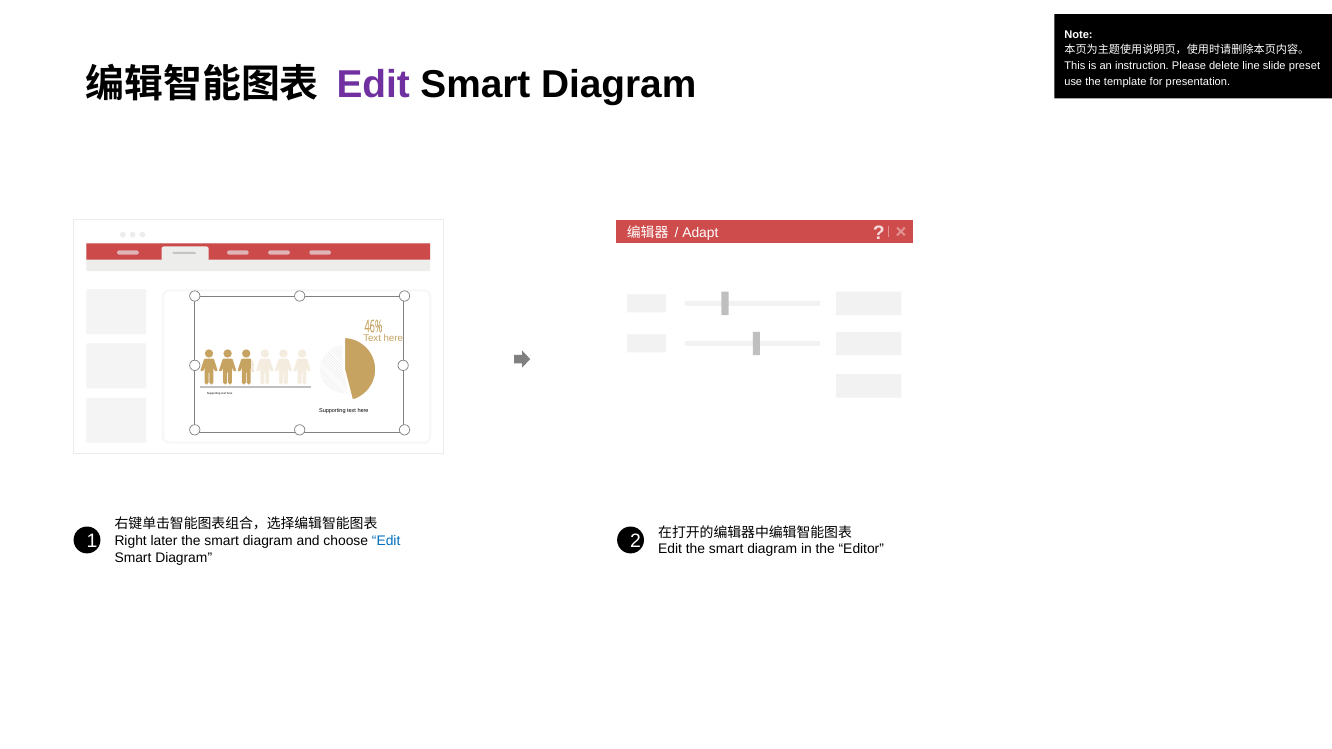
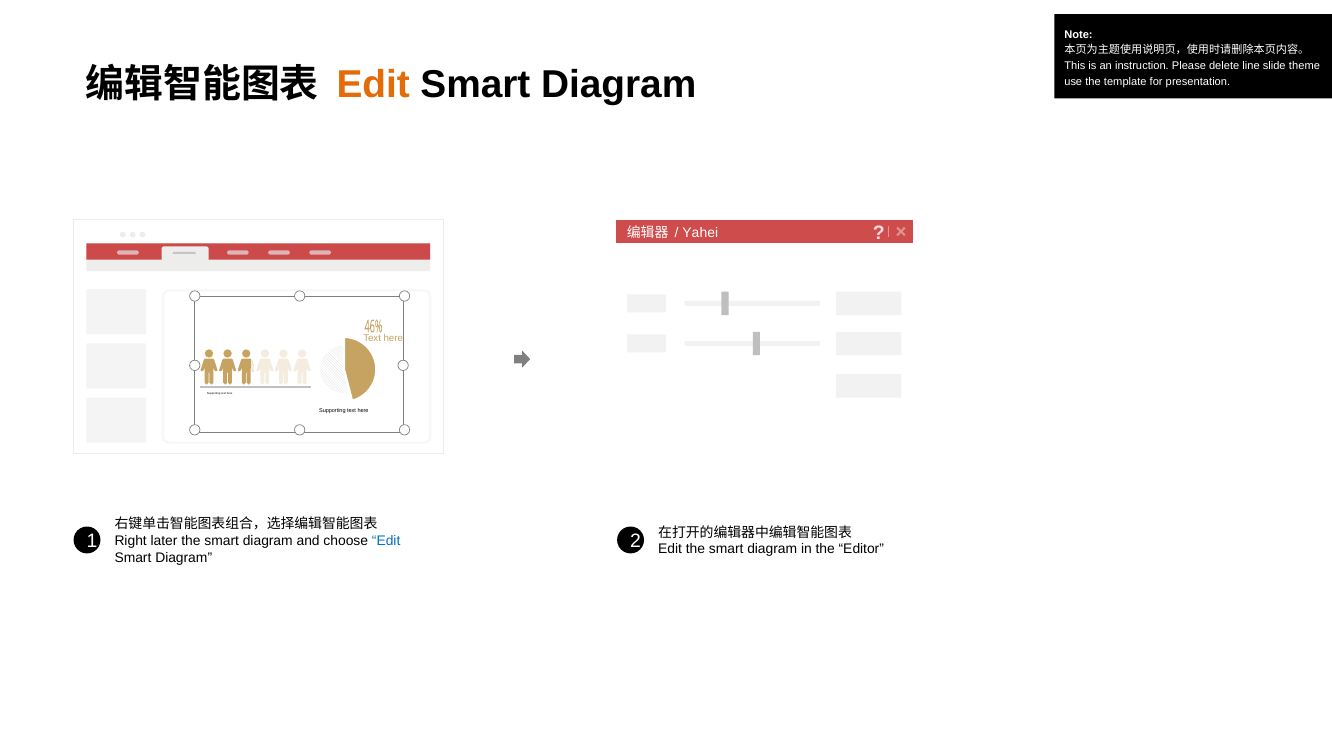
preset: preset -> theme
Edit at (373, 85) colour: purple -> orange
Adapt: Adapt -> Yahei
